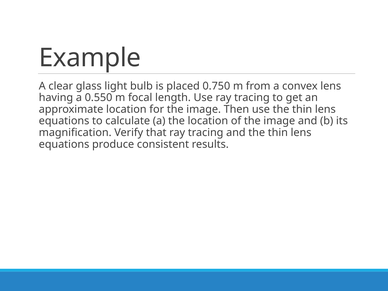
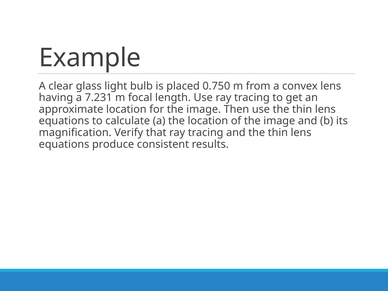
0.550: 0.550 -> 7.231
